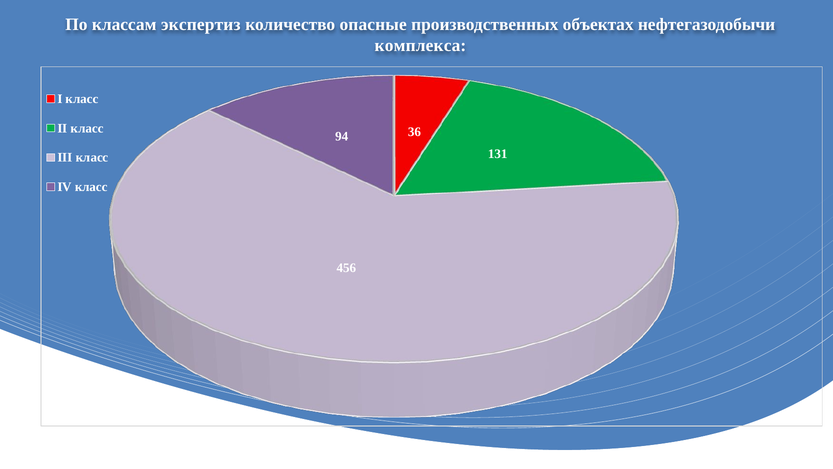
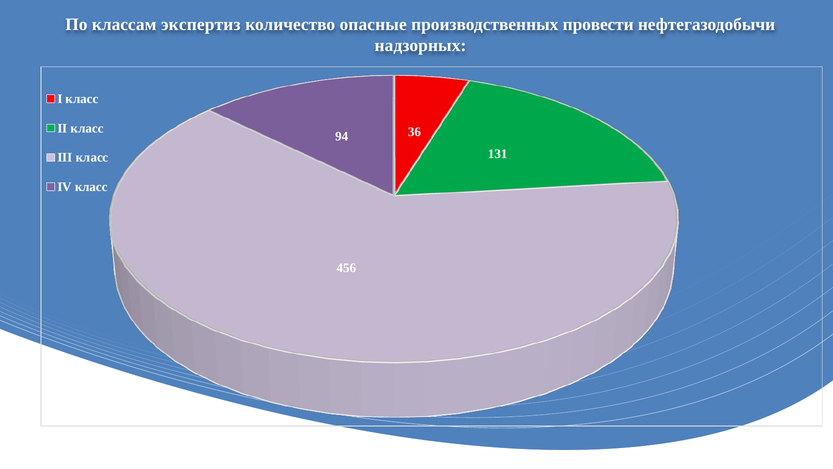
объектах: объектах -> провести
комплекса: комплекса -> надзорных
